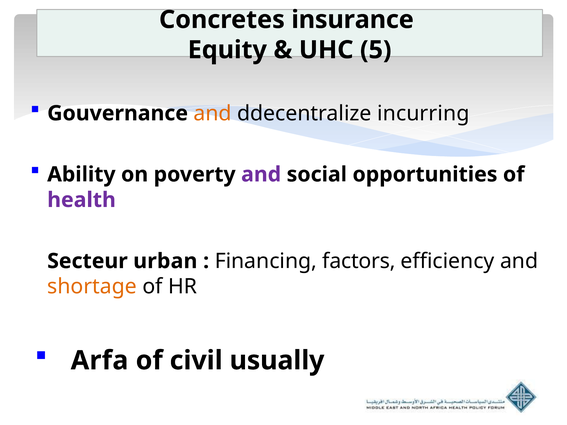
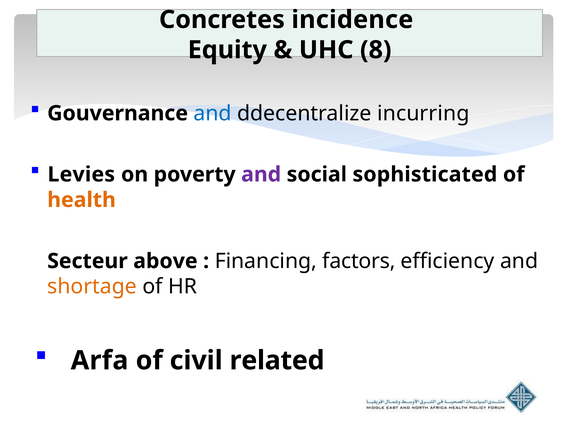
insurance: insurance -> incidence
5: 5 -> 8
and at (213, 113) colour: orange -> blue
Ability: Ability -> Levies
opportunities: opportunities -> sophisticated
health colour: purple -> orange
urban: urban -> above
usually: usually -> related
